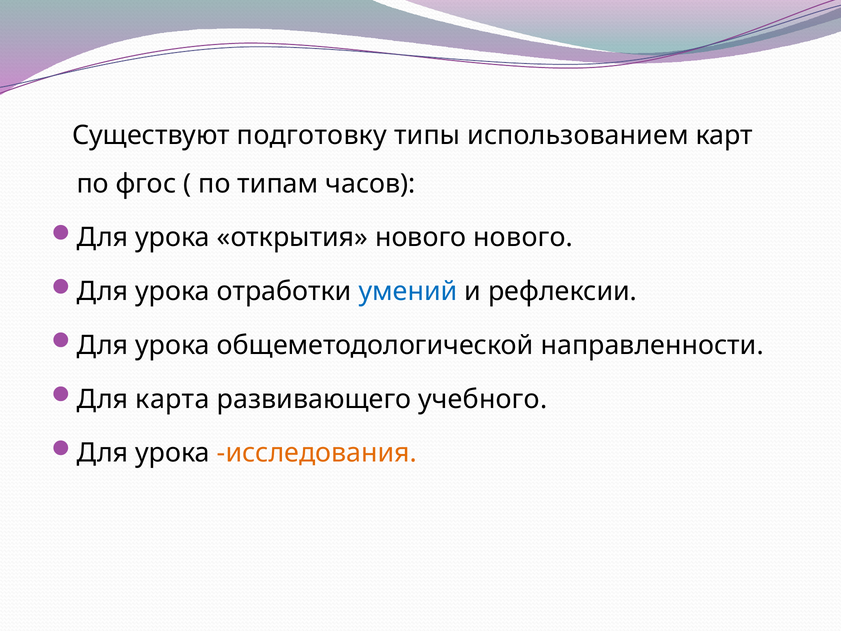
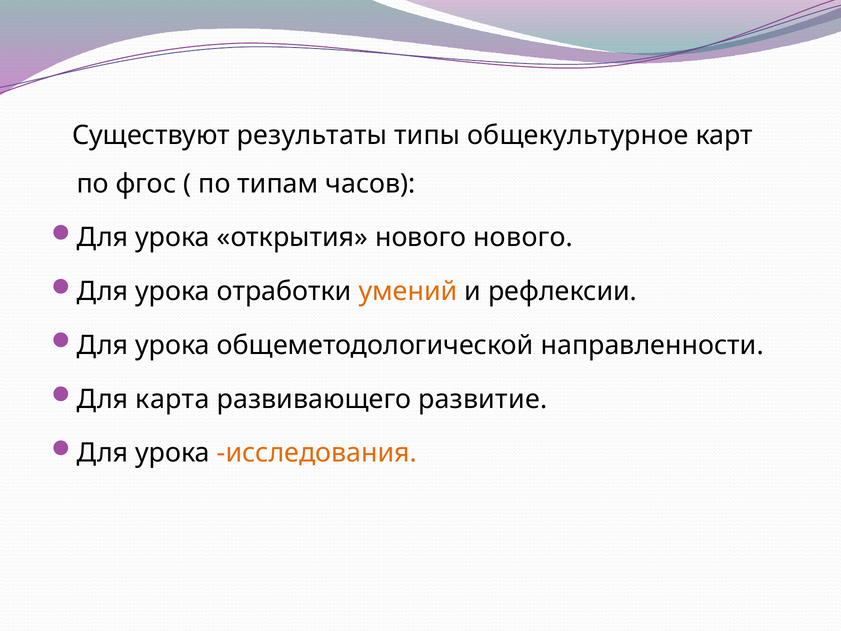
подготовку: подготовку -> результаты
использованием: использованием -> общекультурное
умений colour: blue -> orange
учебного: учебного -> развитие
